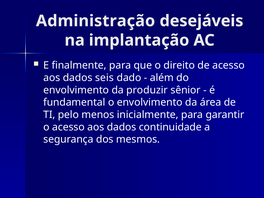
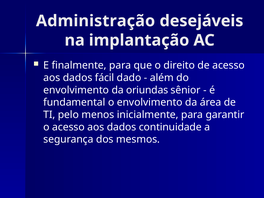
seis: seis -> fácil
produzir: produzir -> oriundas
